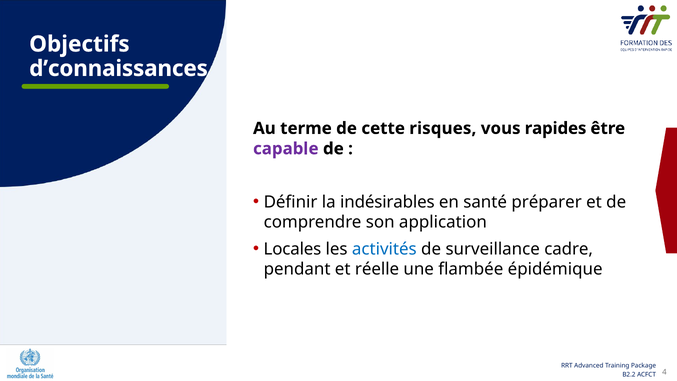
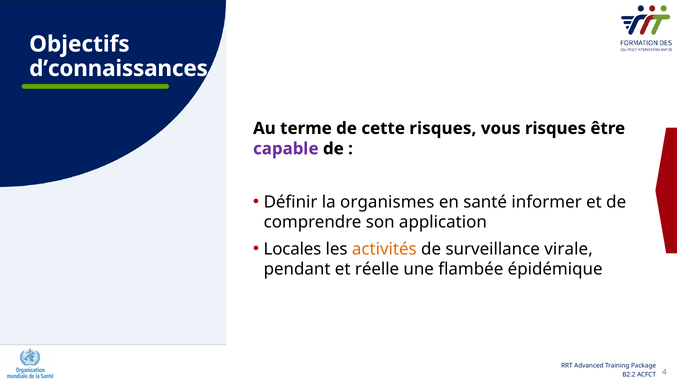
vous rapides: rapides -> risques
indésirables: indésirables -> organismes
préparer: préparer -> informer
activités colour: blue -> orange
cadre: cadre -> virale
